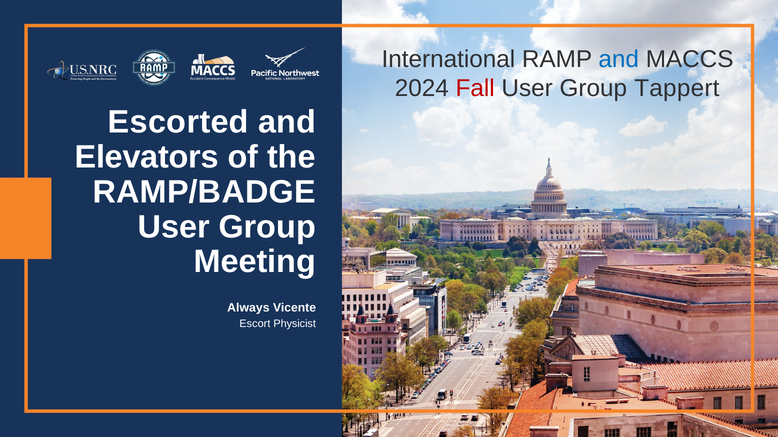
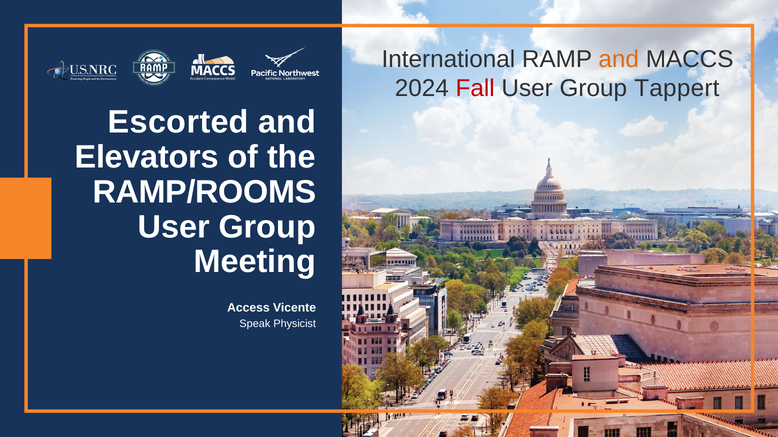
and at (619, 59) colour: blue -> orange
RAMP/BADGE: RAMP/BADGE -> RAMP/ROOMS
Always: Always -> Access
Escort: Escort -> Speak
